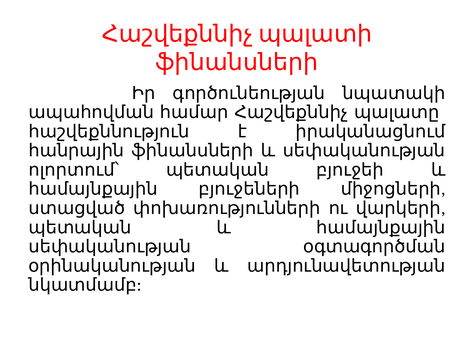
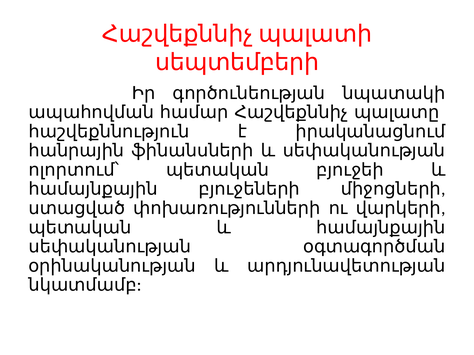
ֆինանսների at (237, 62): ֆինանսների -> սեպտեմբերի
